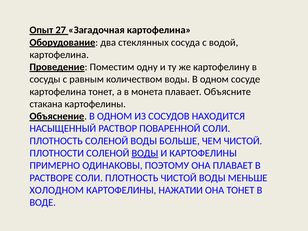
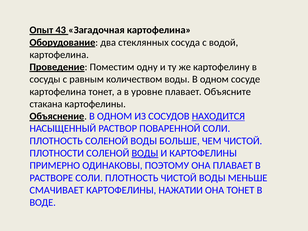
27: 27 -> 43
монета: монета -> уровне
НАХОДИТСЯ underline: none -> present
ХОЛОДНОМ: ХОЛОДНОМ -> СМАЧИВАЕТ
